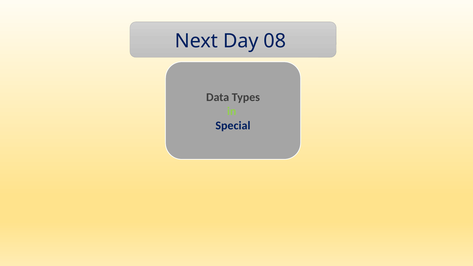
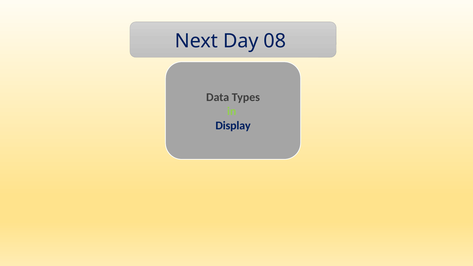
Special: Special -> Display
